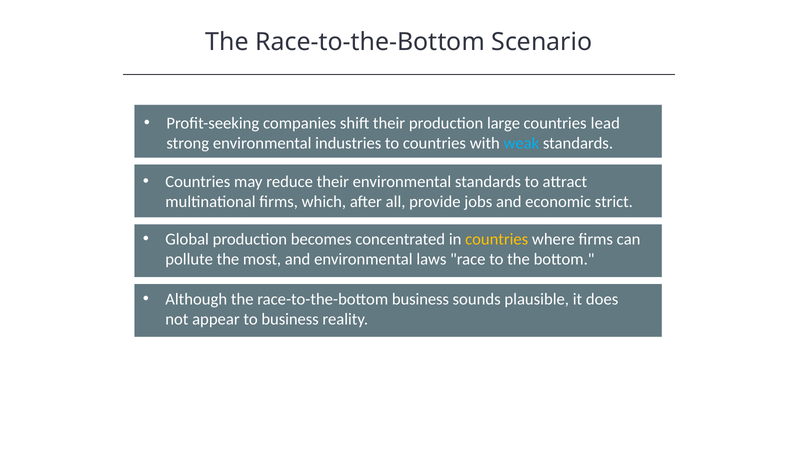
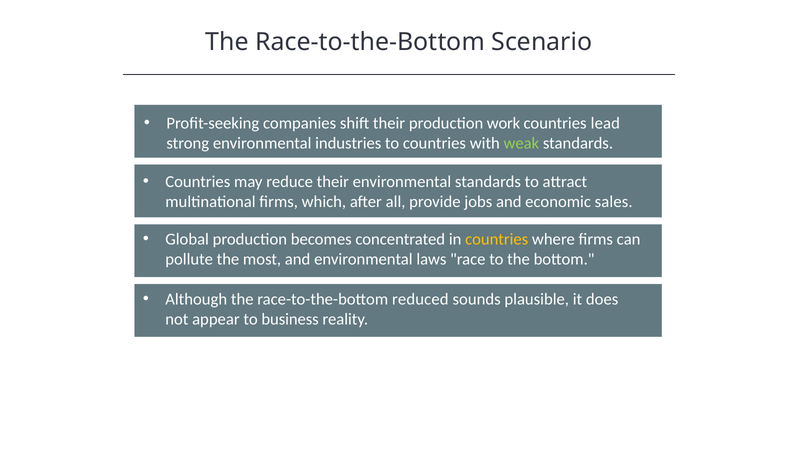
large: large -> work
weak colour: light blue -> light green
strict: strict -> sales
race-to-the-bottom business: business -> reduced
